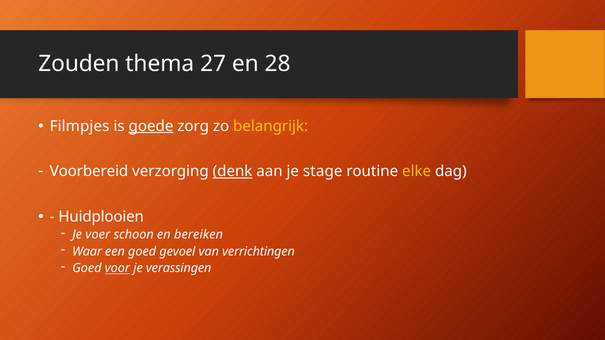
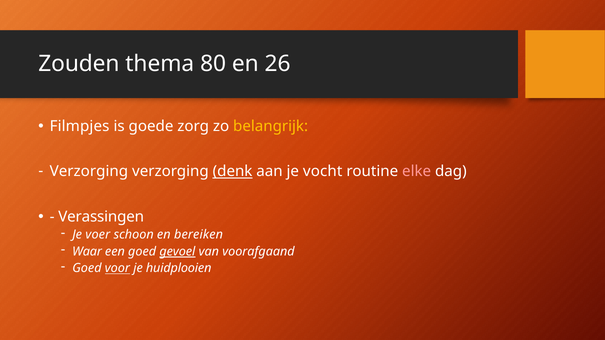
27: 27 -> 80
28: 28 -> 26
goede underline: present -> none
Voorbereid at (89, 172): Voorbereid -> Verzorging
stage: stage -> vocht
elke colour: yellow -> pink
Huidplooien: Huidplooien -> Verassingen
gevoel underline: none -> present
verrichtingen: verrichtingen -> voorafgaand
verassingen: verassingen -> huidplooien
